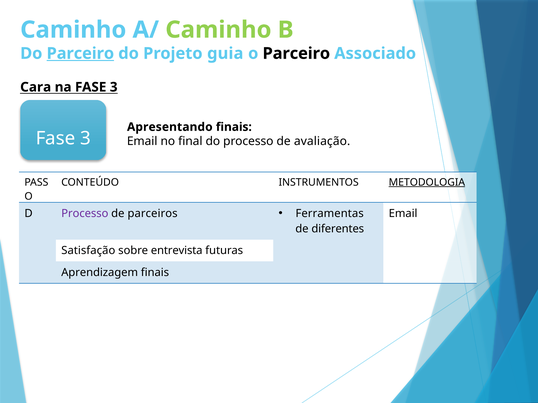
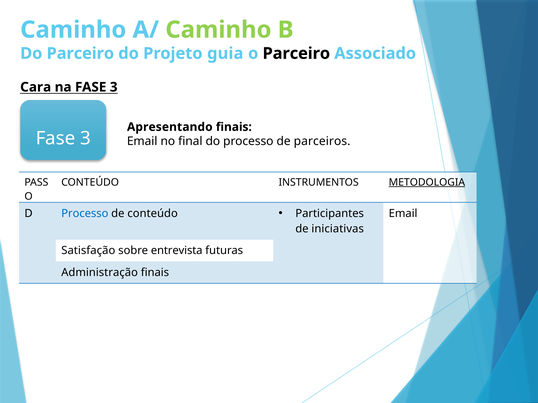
Parceiro at (80, 54) underline: present -> none
avaliação: avaliação -> parceiros
Processo at (85, 214) colour: purple -> blue
de parceiros: parceiros -> conteúdo
Ferramentas: Ferramentas -> Participantes
diferentes: diferentes -> iniciativas
Aprendizagem: Aprendizagem -> Administração
